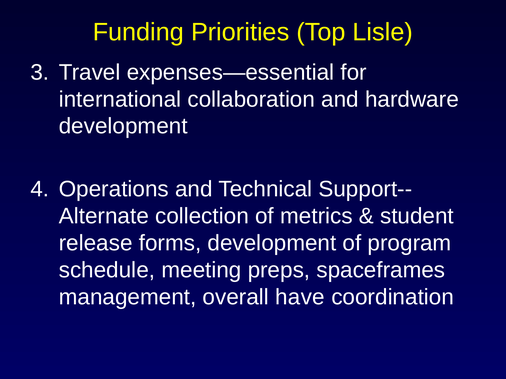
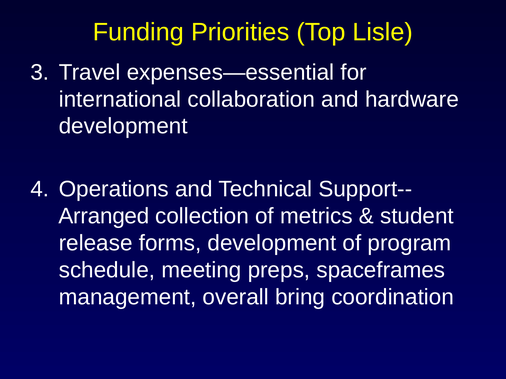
Alternate: Alternate -> Arranged
have: have -> bring
